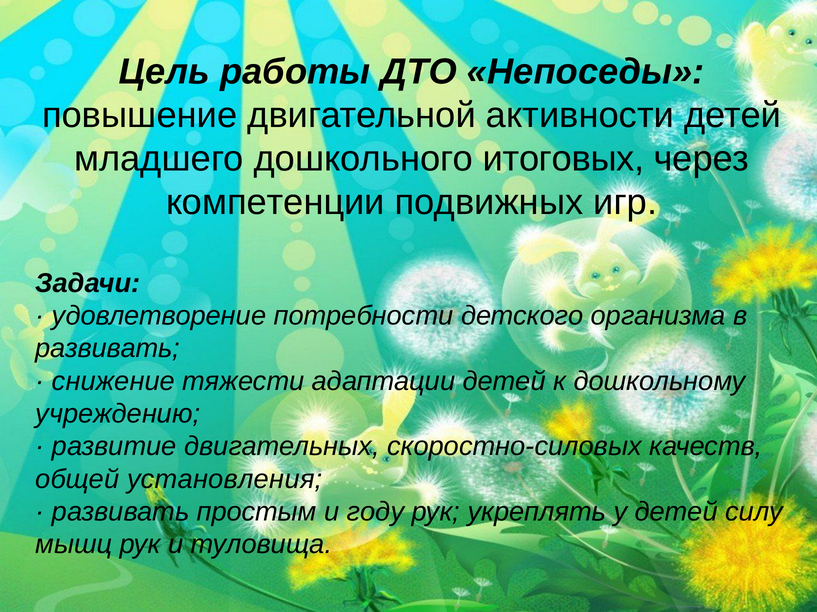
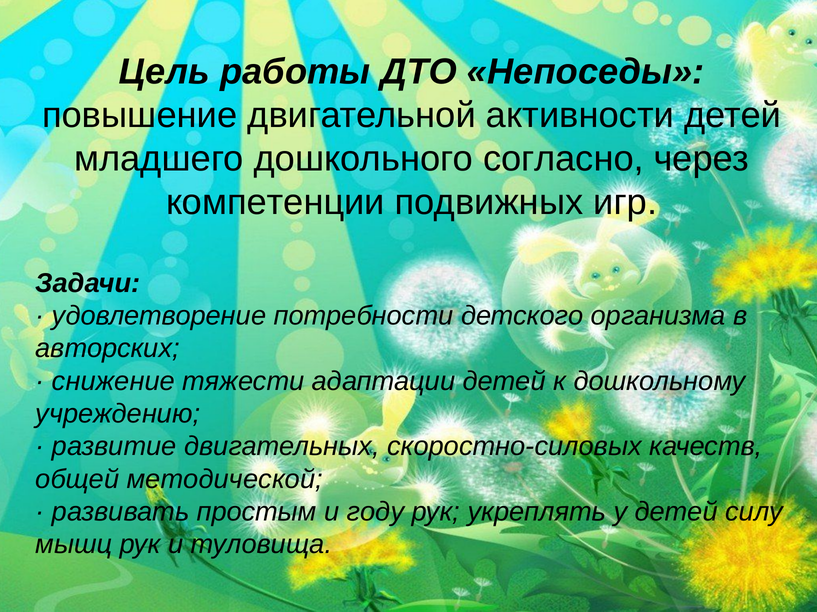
итоговых: итоговых -> согласно
развивать at (108, 349): развивать -> авторских
установления: установления -> методической
